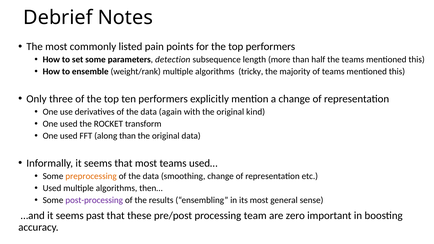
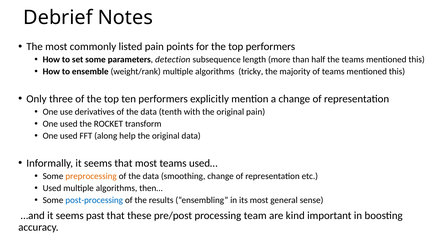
again: again -> tenth
original kind: kind -> pain
along than: than -> help
post-processing colour: purple -> blue
zero: zero -> kind
